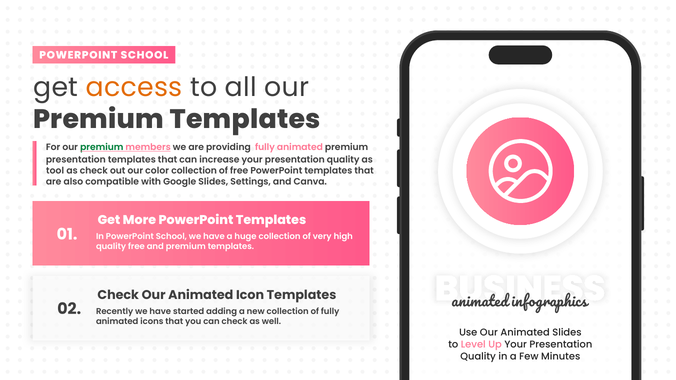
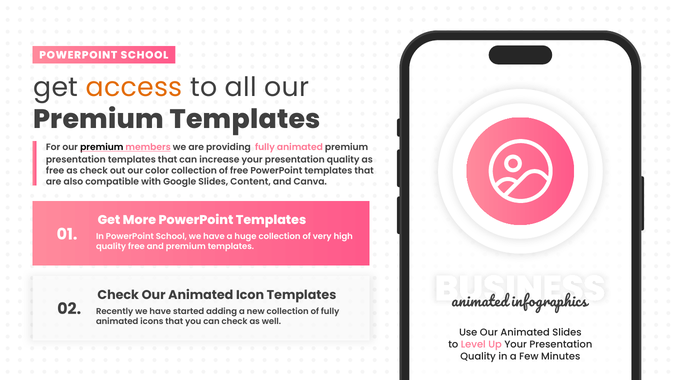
premium at (102, 147) colour: green -> black
tool at (55, 171): tool -> free
Settings: Settings -> Content
